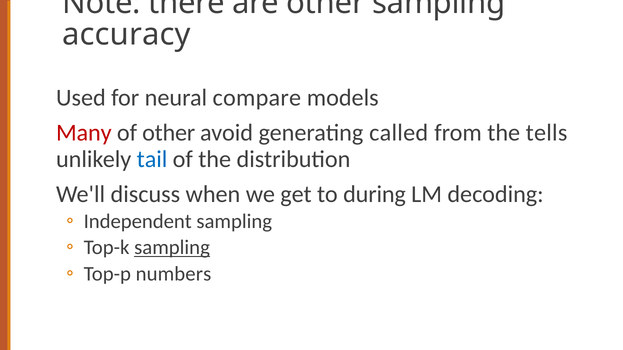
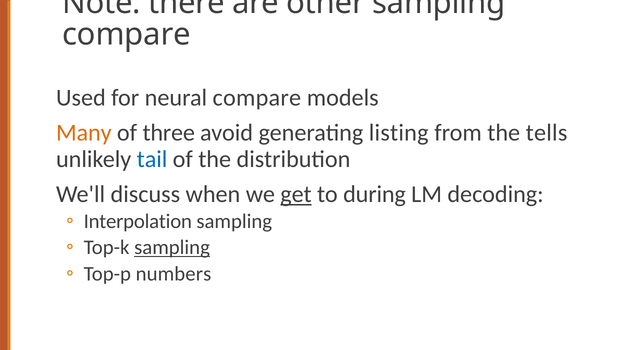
accuracy at (126, 35): accuracy -> compare
Many colour: red -> orange
of other: other -> three
called: called -> listing
get underline: none -> present
Independent: Independent -> Interpolation
